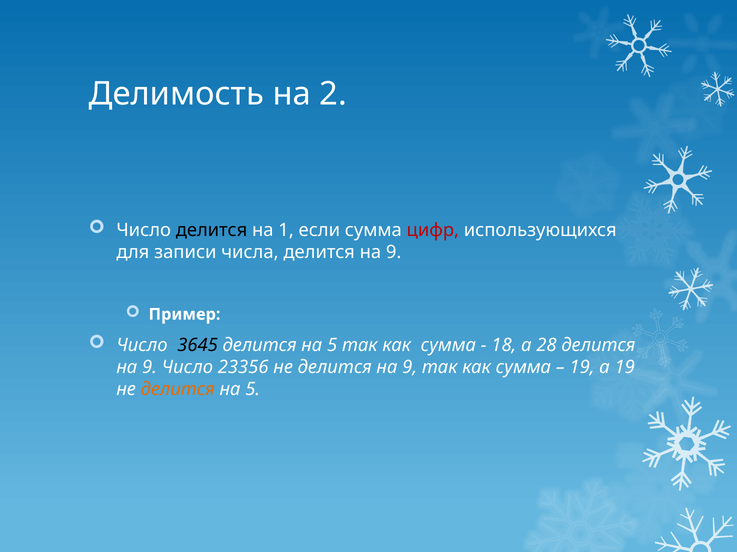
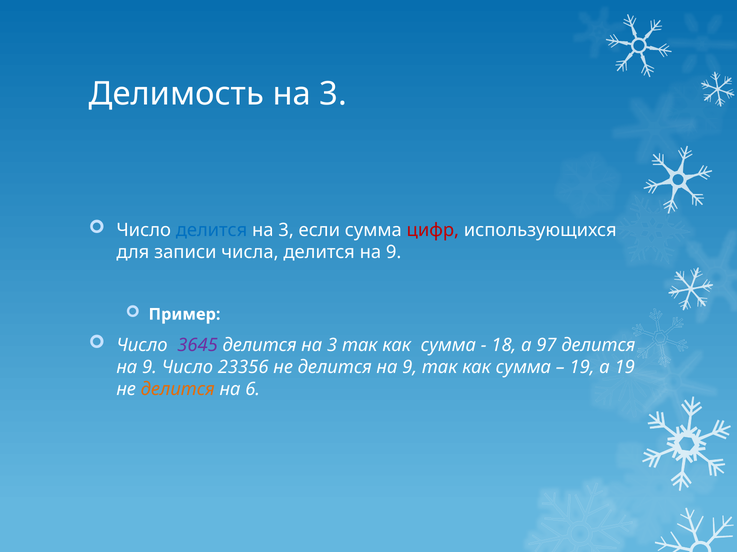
Делимость на 2: 2 -> 3
делится at (212, 231) colour: black -> blue
1 at (286, 231): 1 -> 3
3645 colour: black -> purple
5 at (332, 346): 5 -> 3
28: 28 -> 97
5 at (253, 390): 5 -> 6
